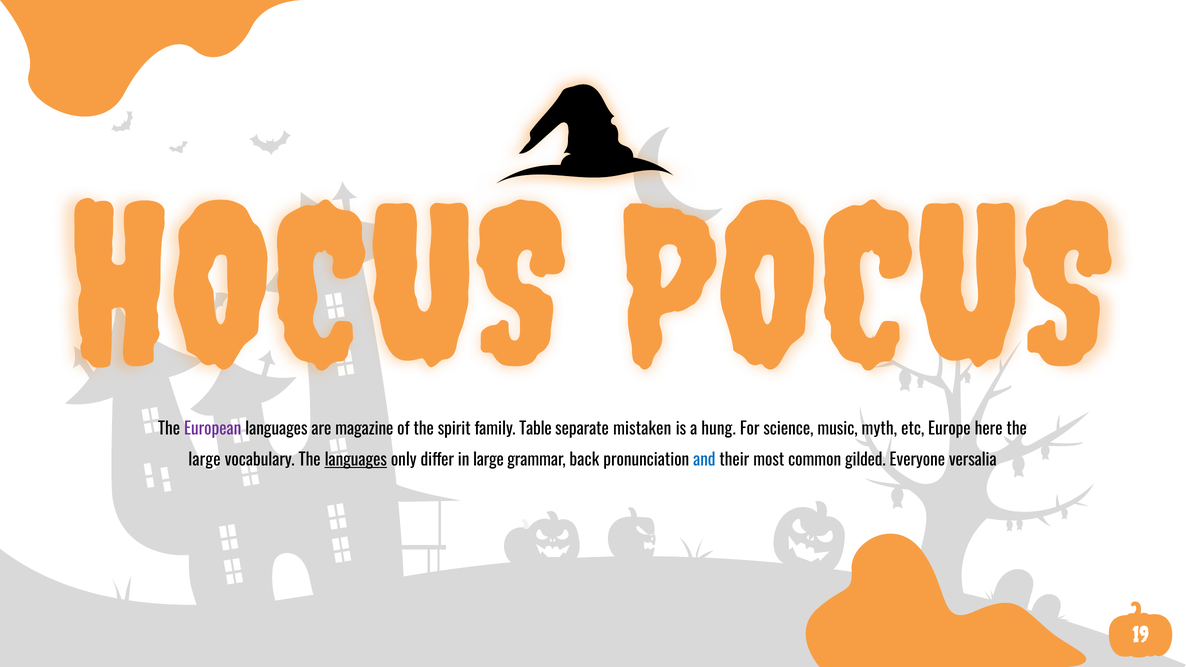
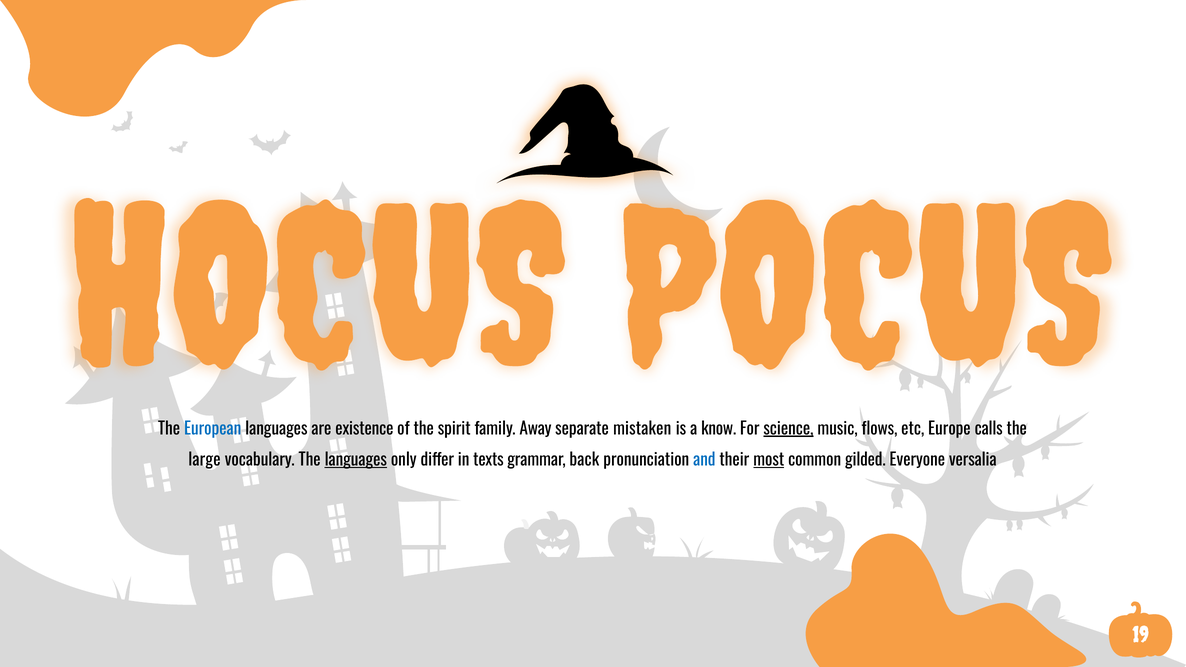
European colour: purple -> blue
magazine: magazine -> existence
Table: Table -> Away
hung: hung -> know
science underline: none -> present
myth: myth -> flows
here: here -> calls
in large: large -> texts
most underline: none -> present
